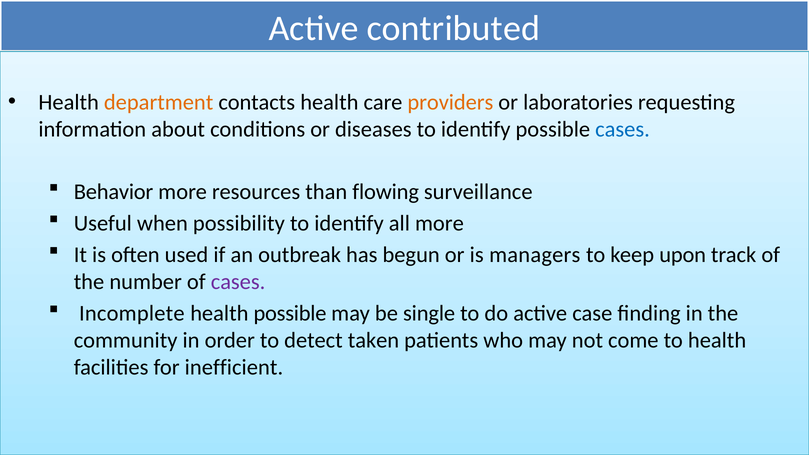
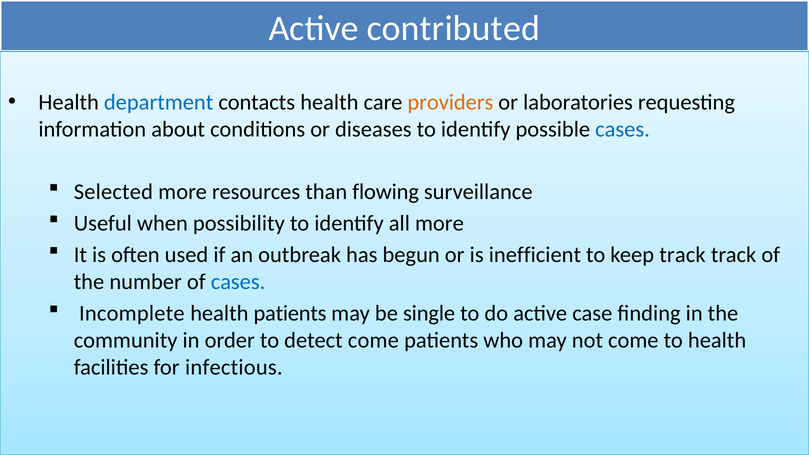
department colour: orange -> blue
Behavior: Behavior -> Selected
managers: managers -> inefficient
keep upon: upon -> track
cases at (238, 282) colour: purple -> blue
health possible: possible -> patients
detect taken: taken -> come
inefficient: inefficient -> infectious
